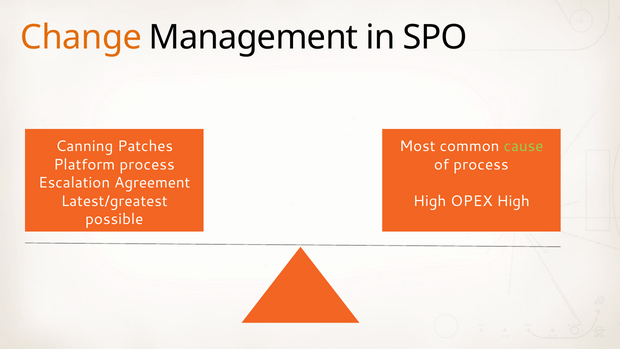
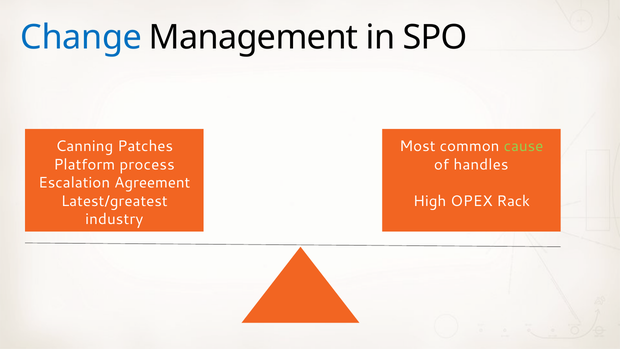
Change colour: orange -> blue
of process: process -> handles
OPEX High: High -> Rack
possible: possible -> industry
